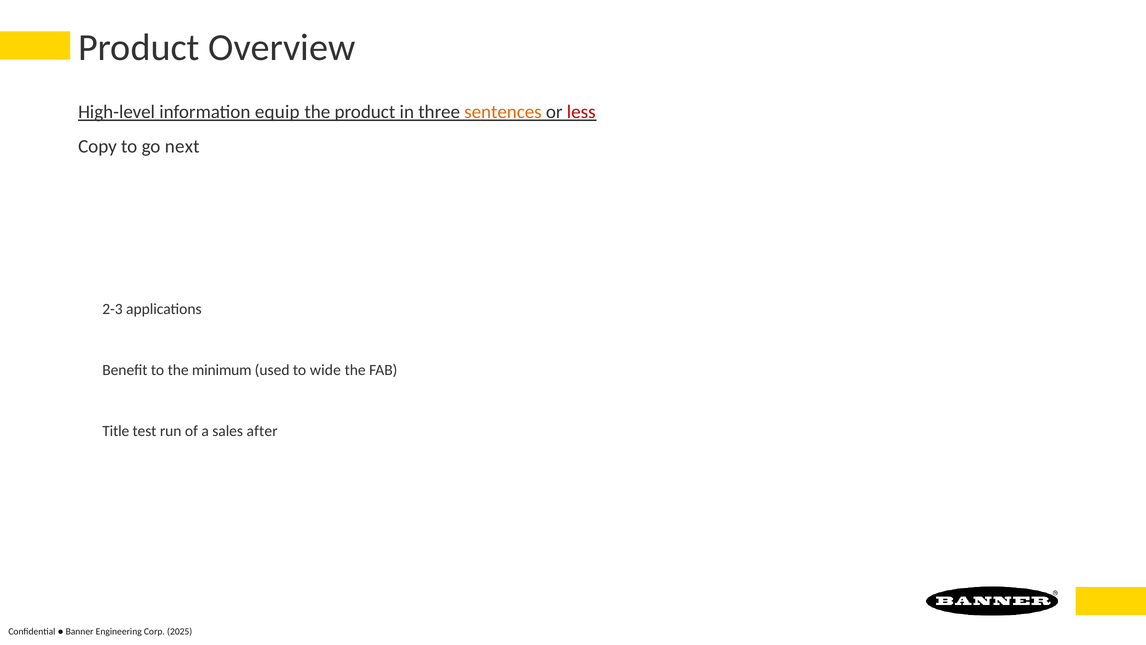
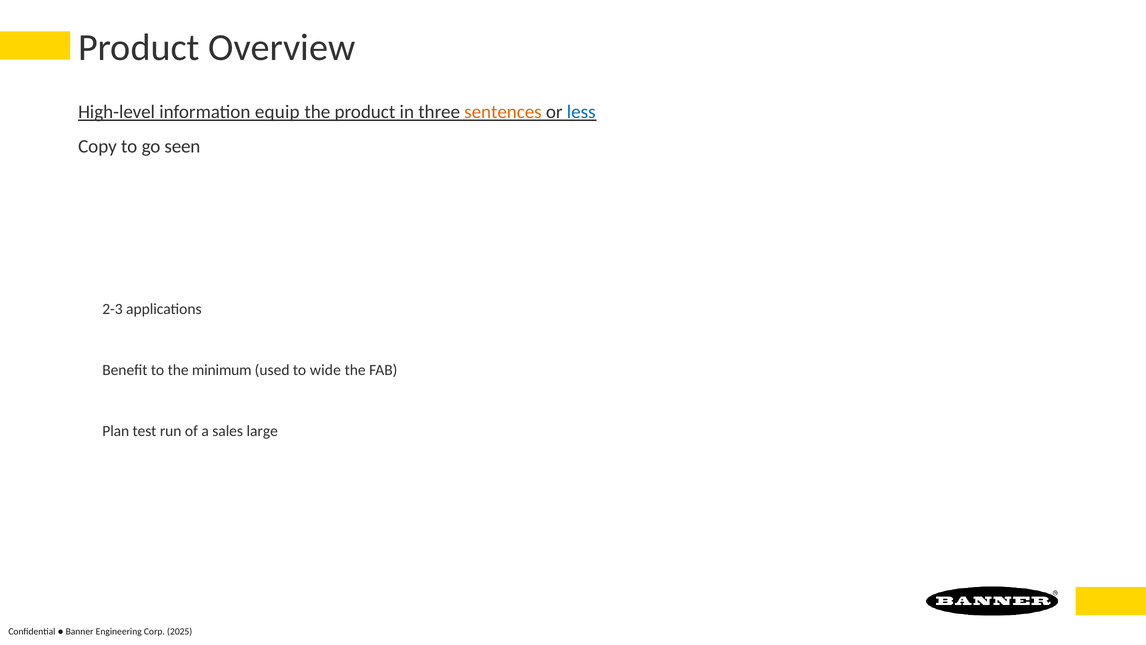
less colour: red -> blue
next: next -> seen
Title: Title -> Plan
after: after -> large
